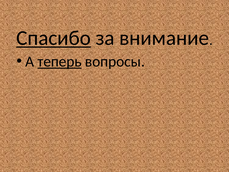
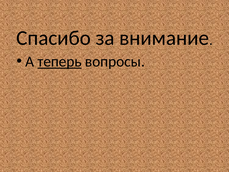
Спасибо underline: present -> none
